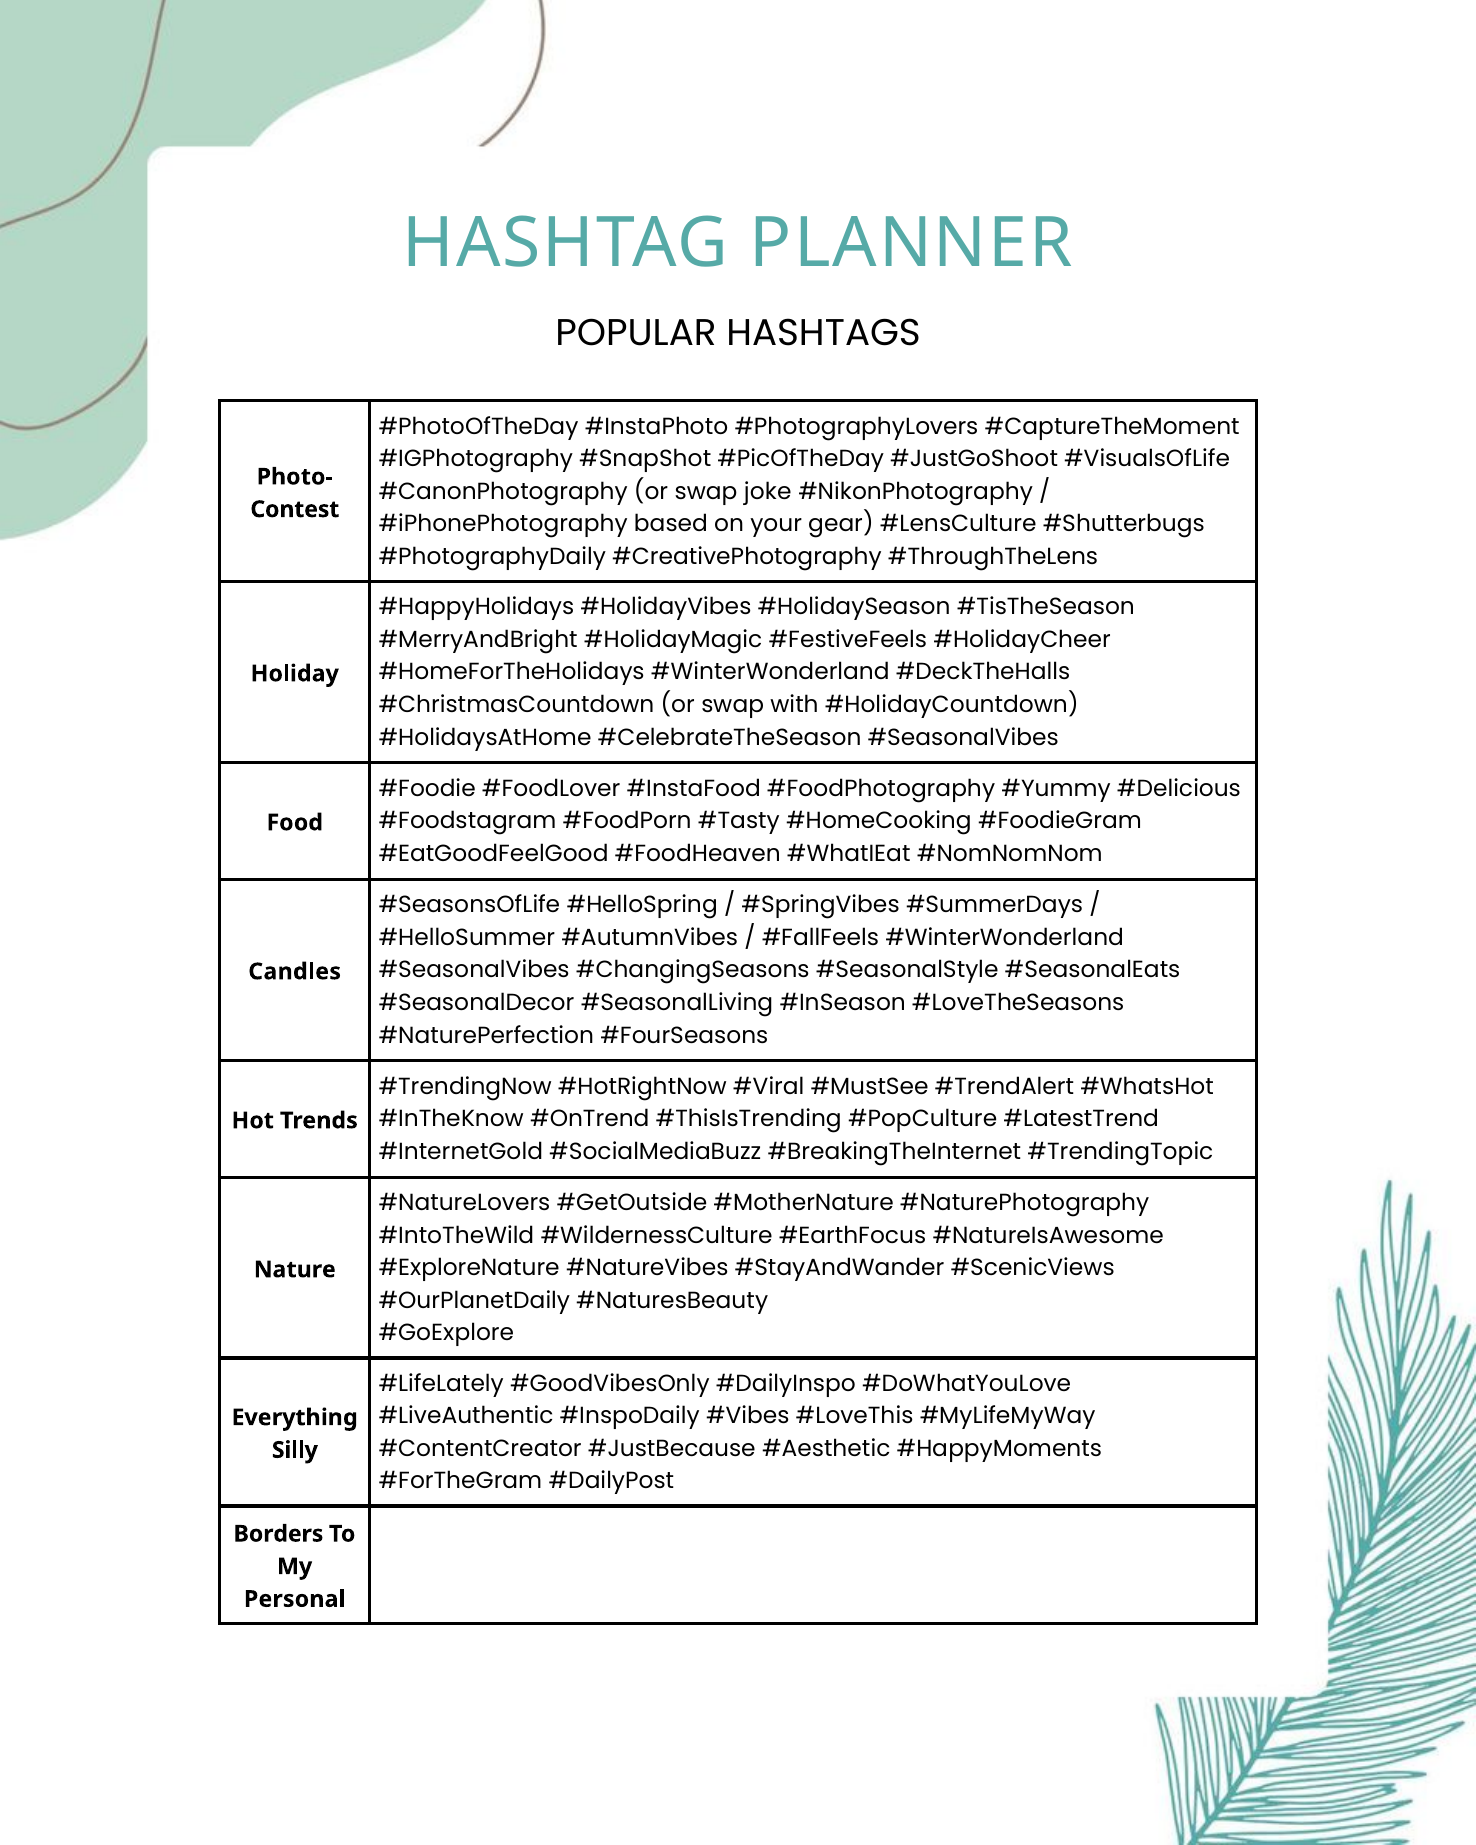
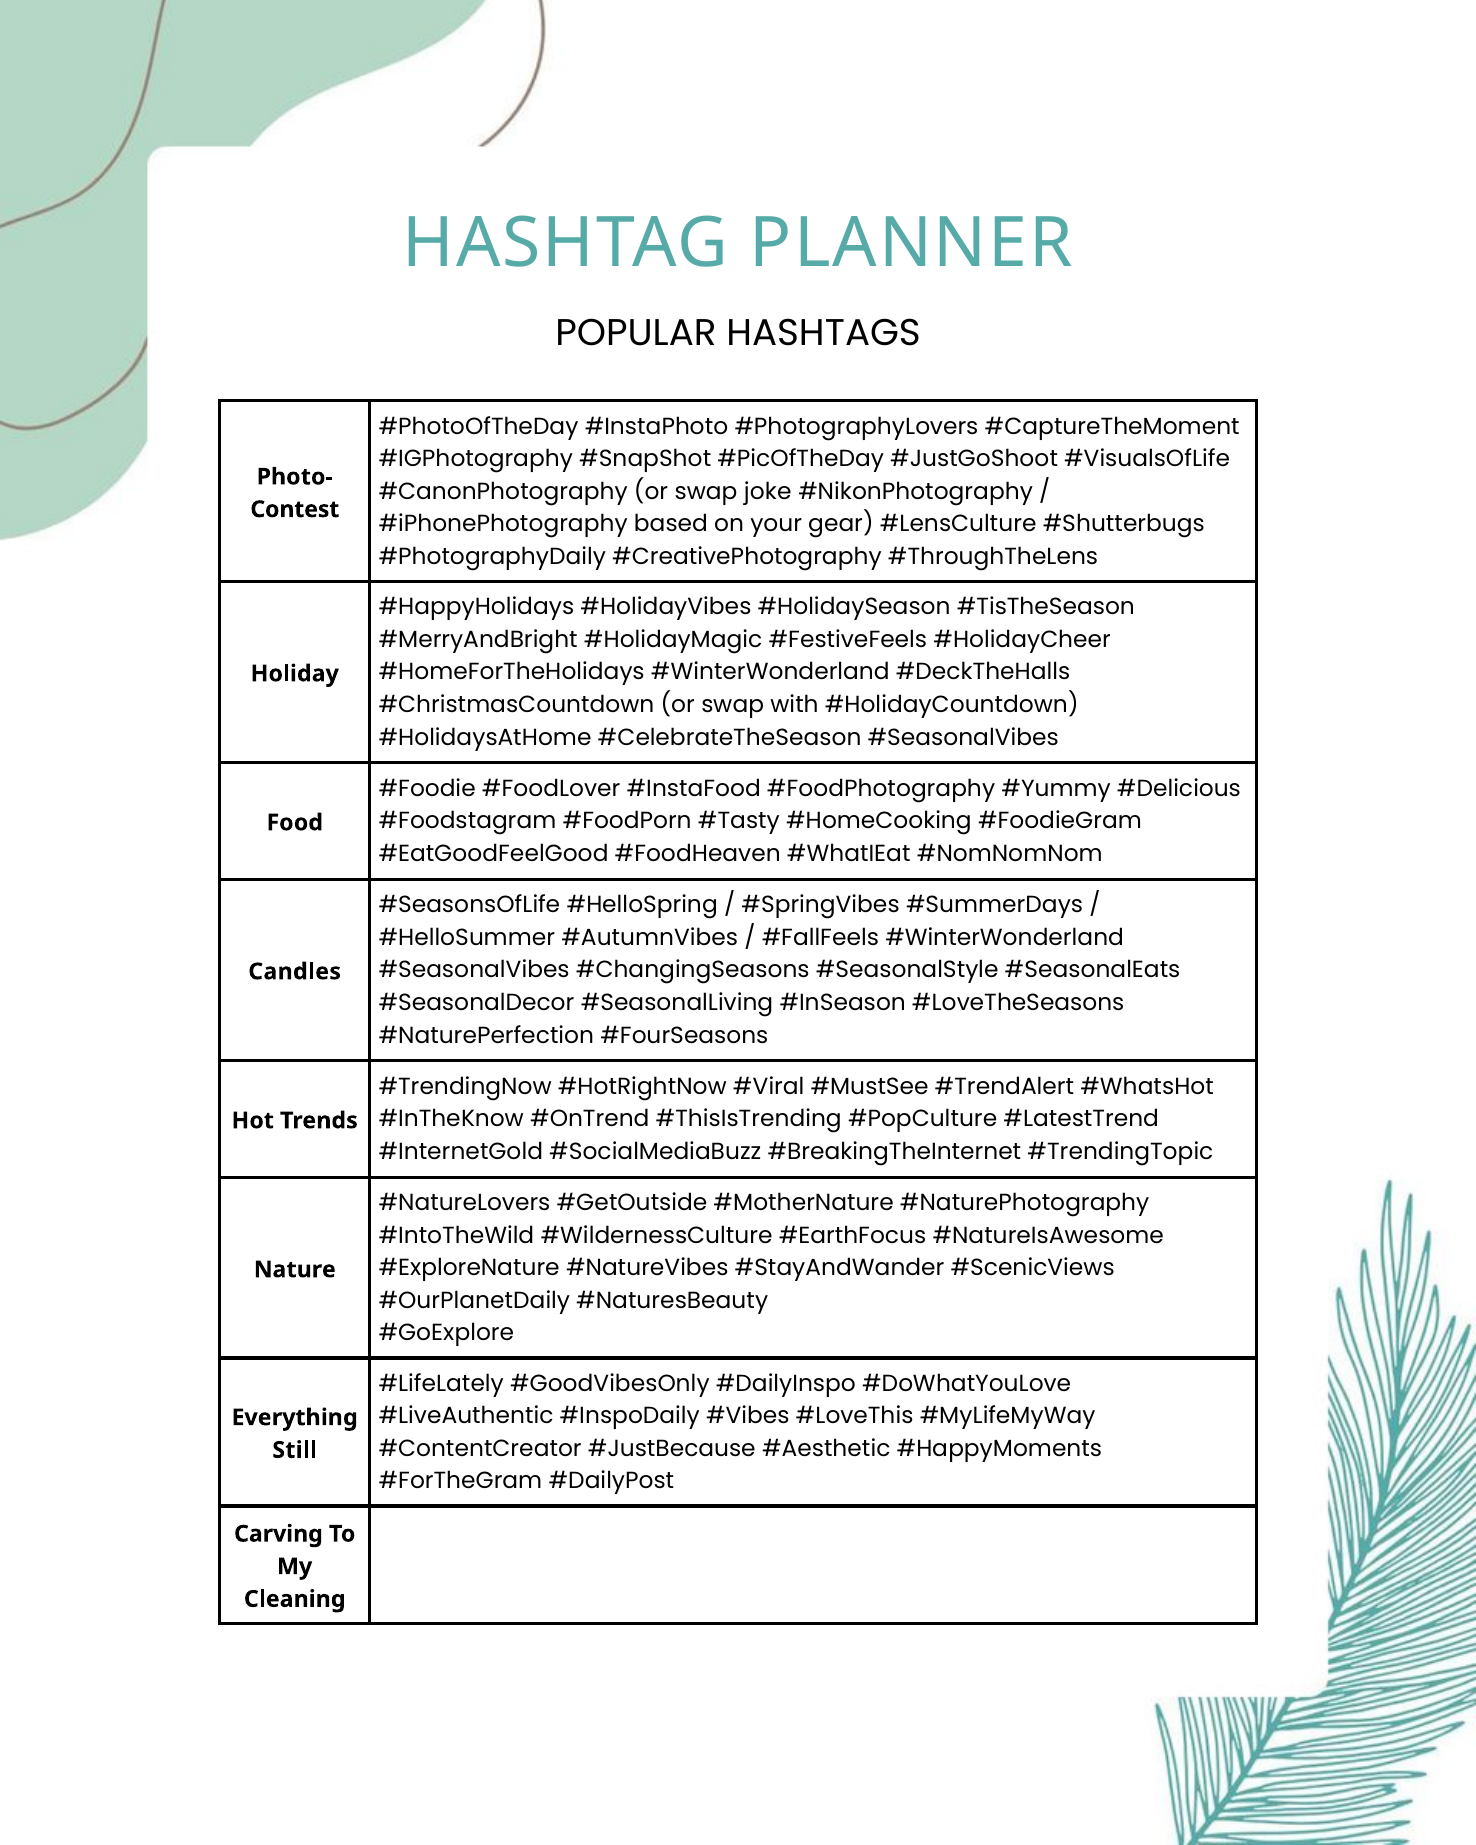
Silly: Silly -> Still
Borders: Borders -> Carving
Personal: Personal -> Cleaning
